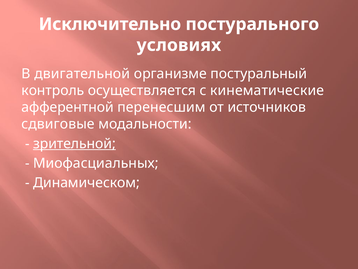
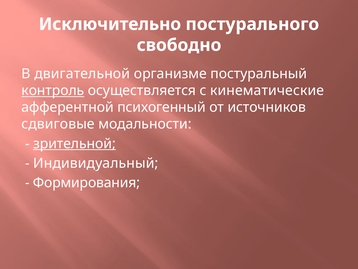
условиях: условиях -> свободно
контроль underline: none -> present
перенесшим: перенесшим -> психогенный
Миофасциальных: Миофасциальных -> Индивидуальный
Динамическом: Динамическом -> Формирования
